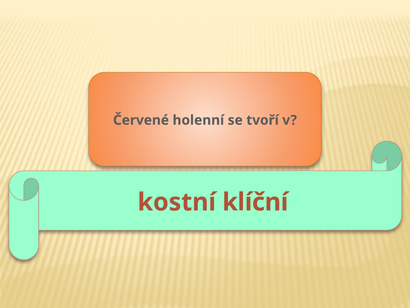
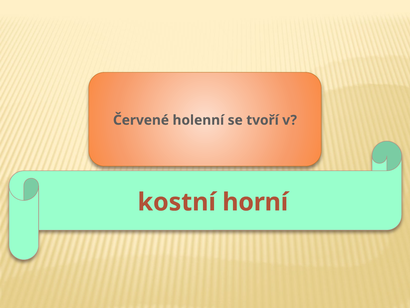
klíční: klíční -> horní
